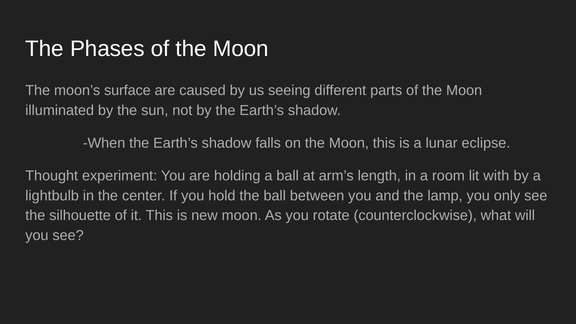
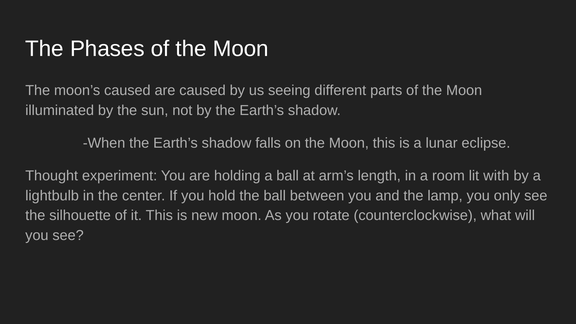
moon’s surface: surface -> caused
